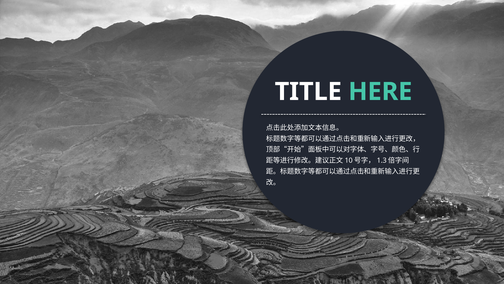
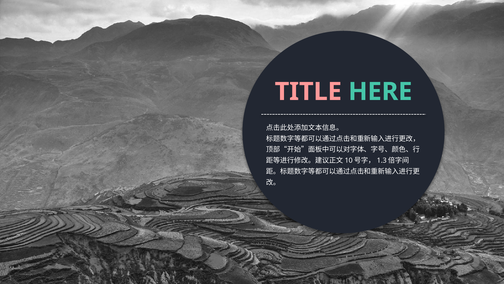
TITLE colour: white -> pink
